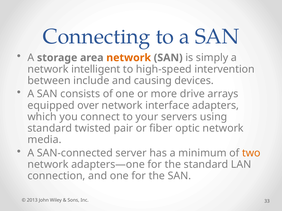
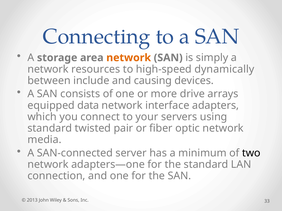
intelligent: intelligent -> resources
intervention: intervention -> dynamically
over: over -> data
two colour: orange -> black
